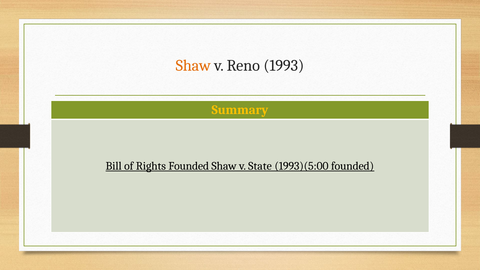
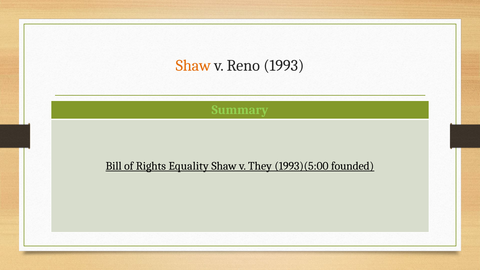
Summary colour: yellow -> light green
Rights Founded: Founded -> Equality
State: State -> They
